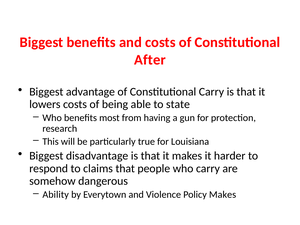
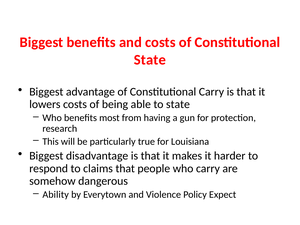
After at (150, 60): After -> State
Policy Makes: Makes -> Expect
